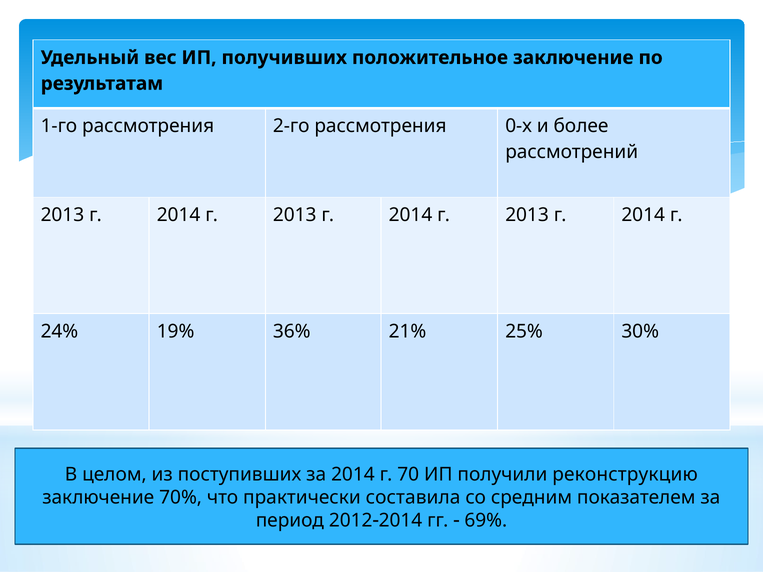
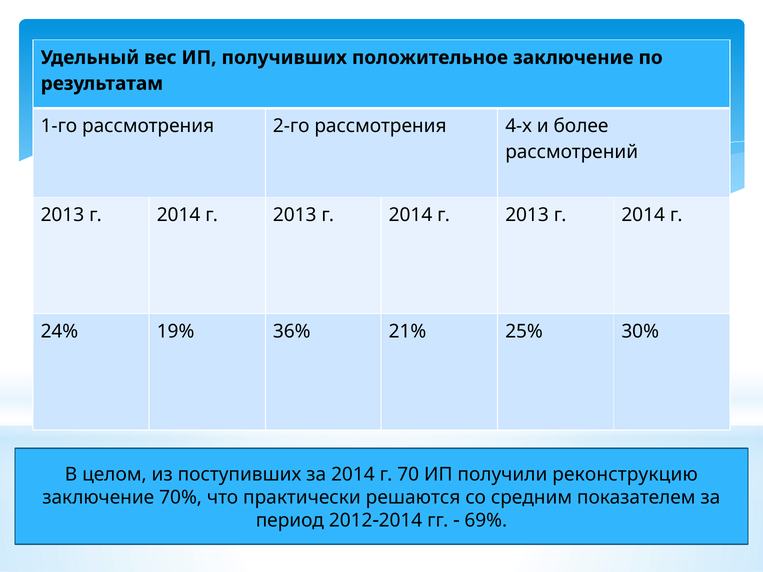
0-х: 0-х -> 4-х
составила: составила -> решаются
